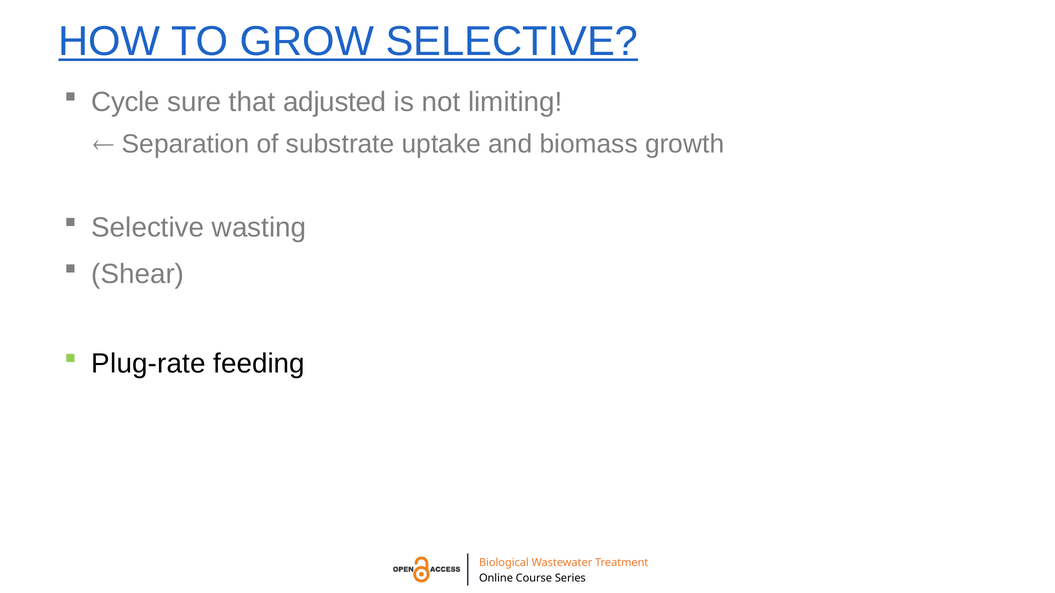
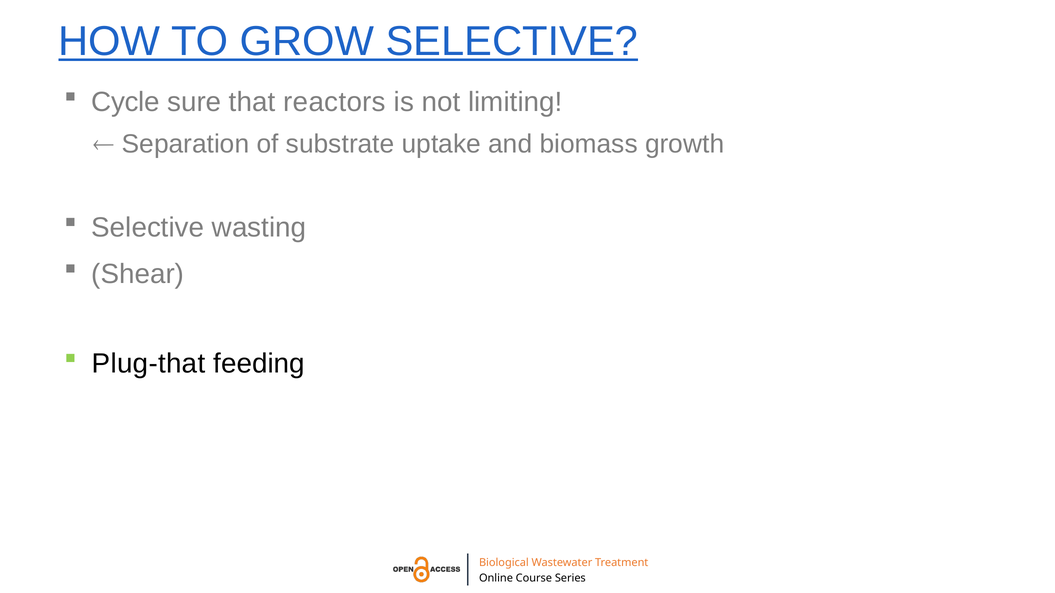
adjusted: adjusted -> reactors
Plug-rate: Plug-rate -> Plug-that
